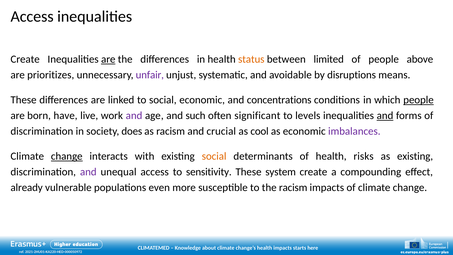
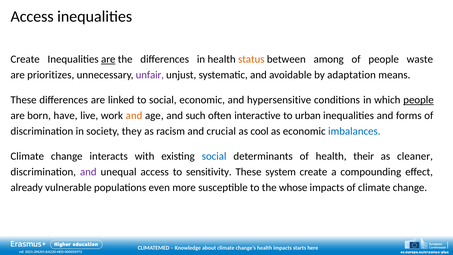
limited: limited -> among
above: above -> waste
disruptions: disruptions -> adaptation
concentrations: concentrations -> hypersensitive
and at (134, 116) colour: purple -> orange
significant: significant -> interactive
levels: levels -> urban
and at (385, 116) underline: present -> none
does: does -> they
imbalances colour: purple -> blue
change at (67, 156) underline: present -> none
social at (214, 156) colour: orange -> blue
risks: risks -> their
as existing: existing -> cleaner
the racism: racism -> whose
